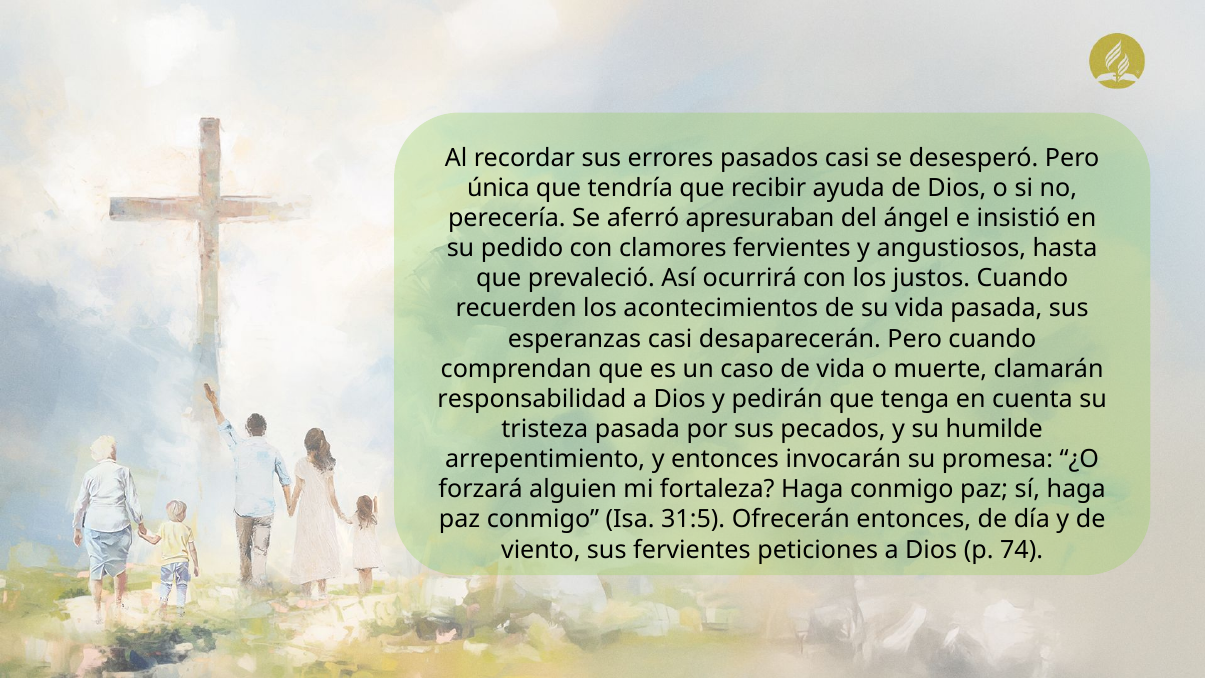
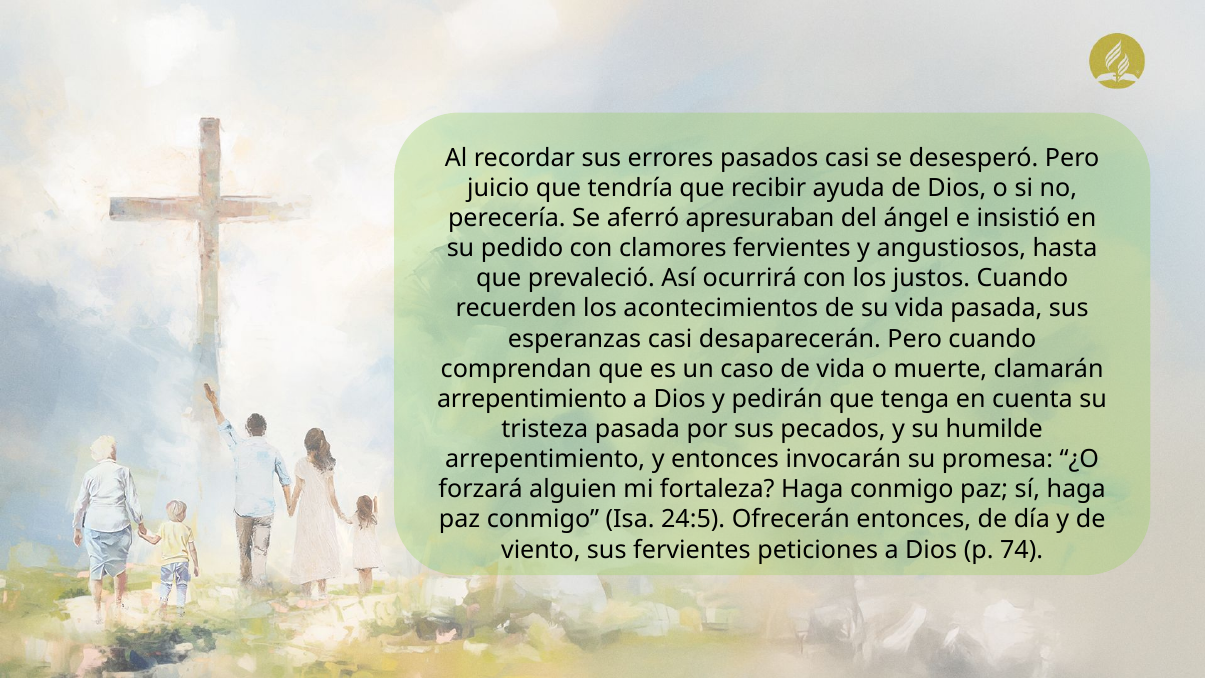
única: única -> juicio
responsabilidad at (532, 399): responsabilidad -> arrepentimiento
31:5: 31:5 -> 24:5
